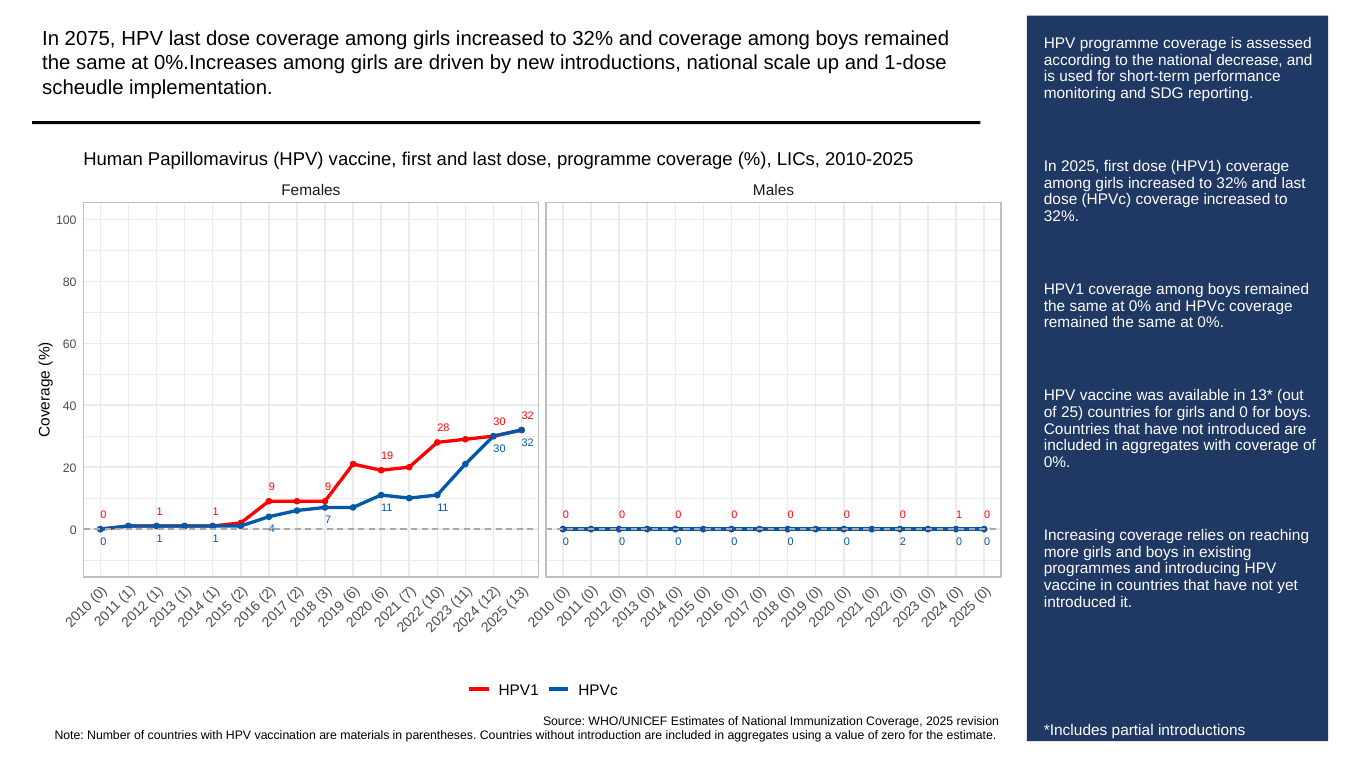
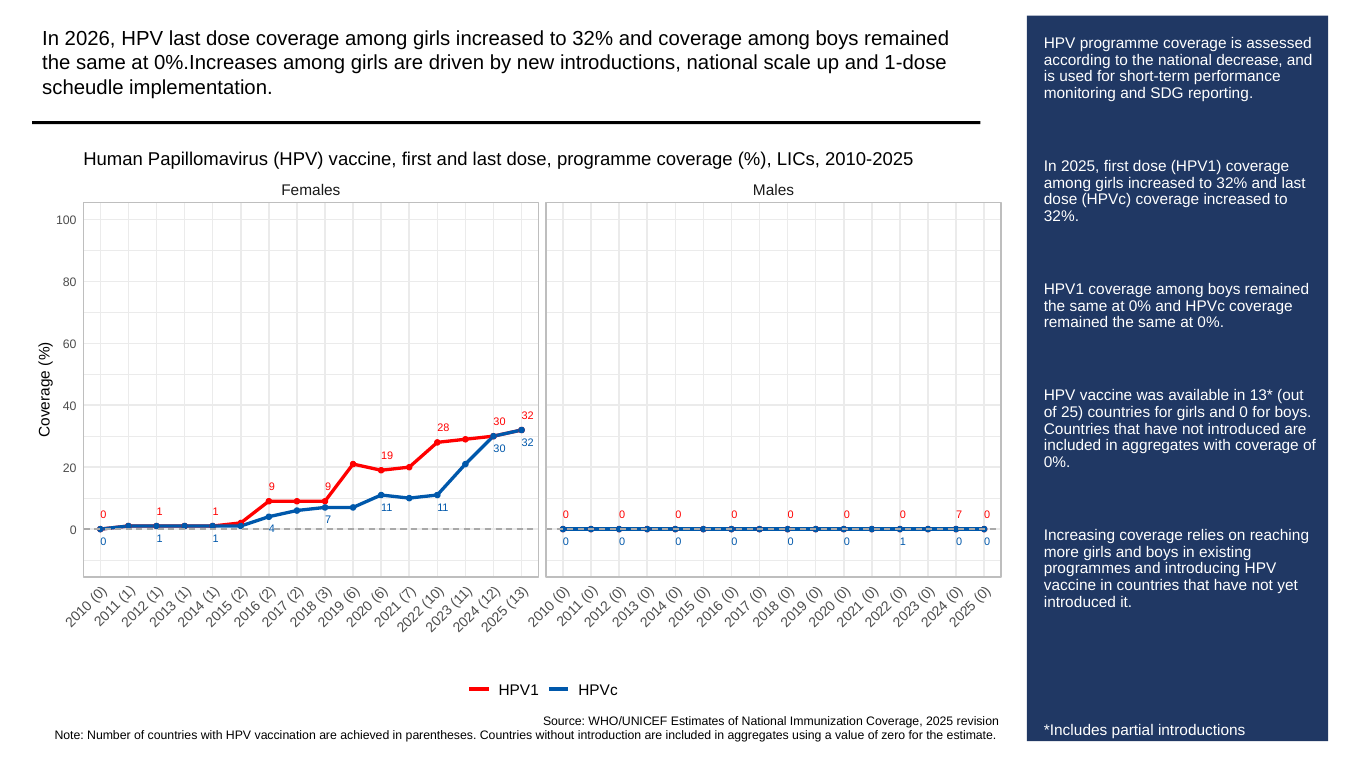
2075: 2075 -> 2026
0 0 1: 1 -> 7
0 0 2: 2 -> 1
materials: materials -> achieved
